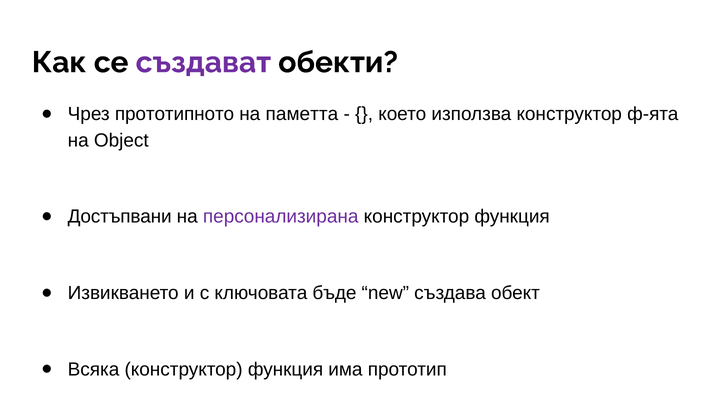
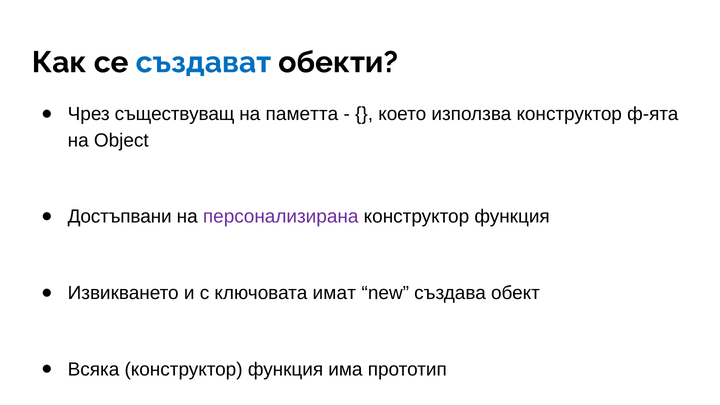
създават colour: purple -> blue
прототипното: прототипното -> съществуващ
бъде: бъде -> имат
